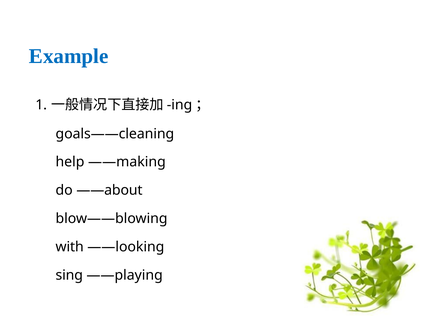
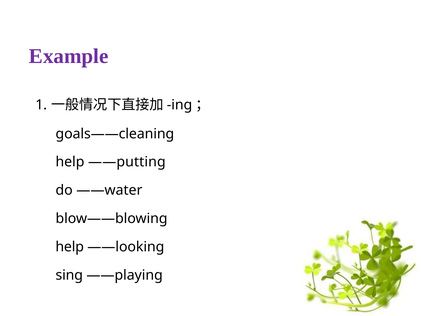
Example colour: blue -> purple
——making: ——making -> ——putting
——about: ——about -> ——water
with at (70, 247): with -> help
